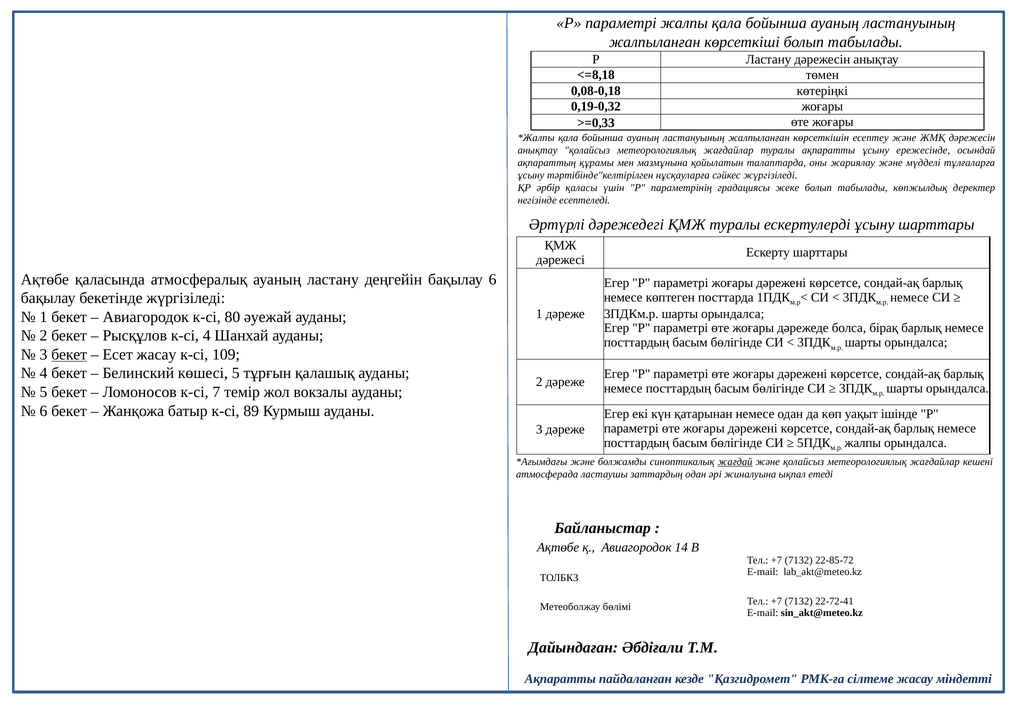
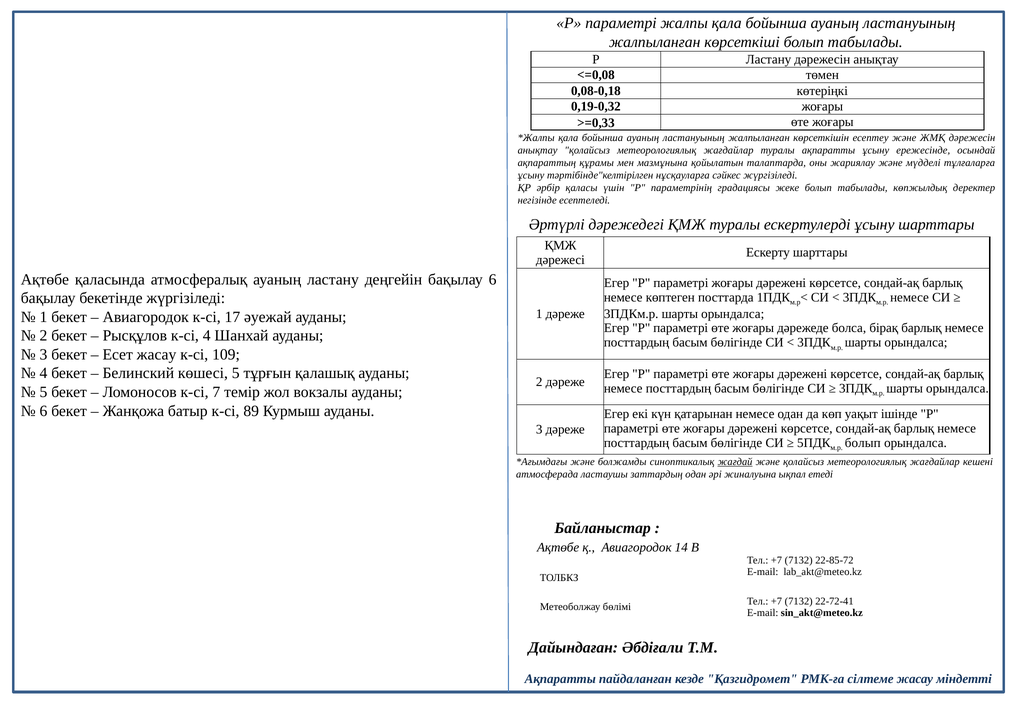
<=8,18: <=8,18 -> <=0,08
80: 80 -> 17
бекет at (69, 355) underline: present -> none
жалпы at (863, 443): жалпы -> болып
